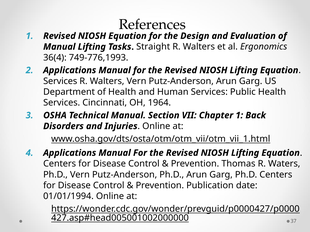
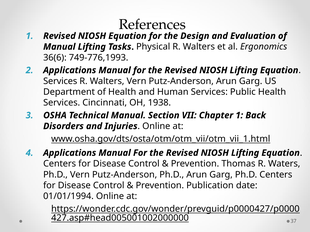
Straight: Straight -> Physical
36(4: 36(4 -> 36(6
1964: 1964 -> 1938
